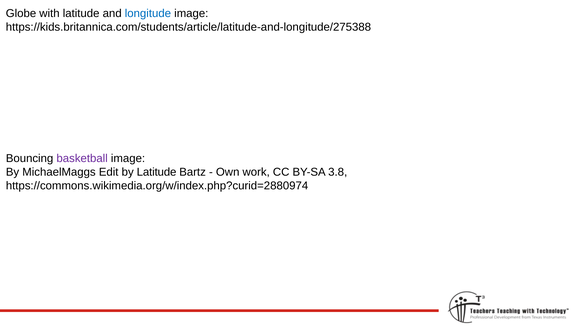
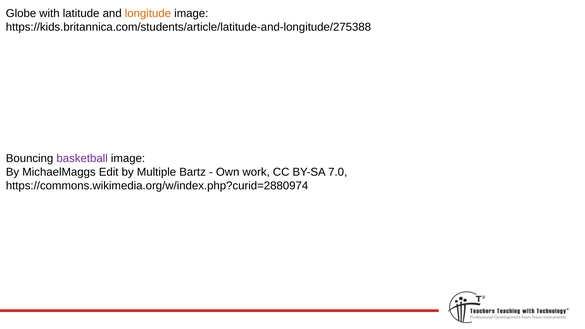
longitude colour: blue -> orange
by Latitude: Latitude -> Multiple
3.8: 3.8 -> 7.0
